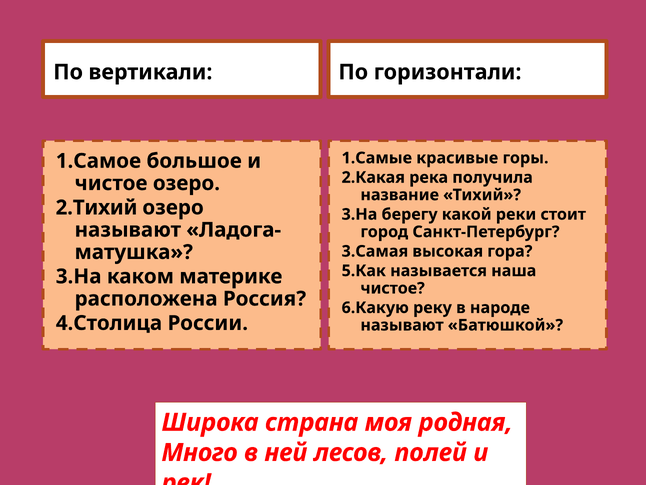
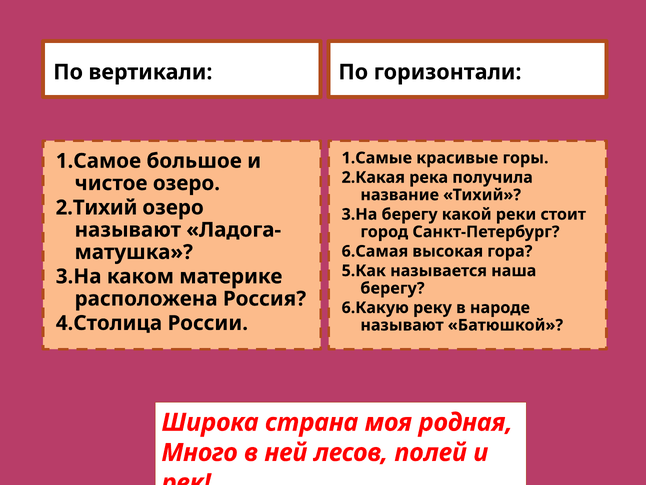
3.Самая: 3.Самая -> 6.Самая
чистое at (393, 288): чистое -> берегу
